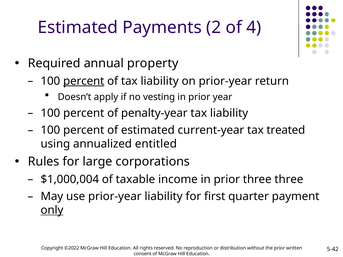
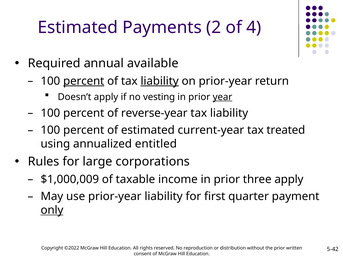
property: property -> available
liability at (160, 81) underline: none -> present
year underline: none -> present
penalty-year: penalty-year -> reverse-year
$1,000,004: $1,000,004 -> $1,000,009
three three: three -> apply
